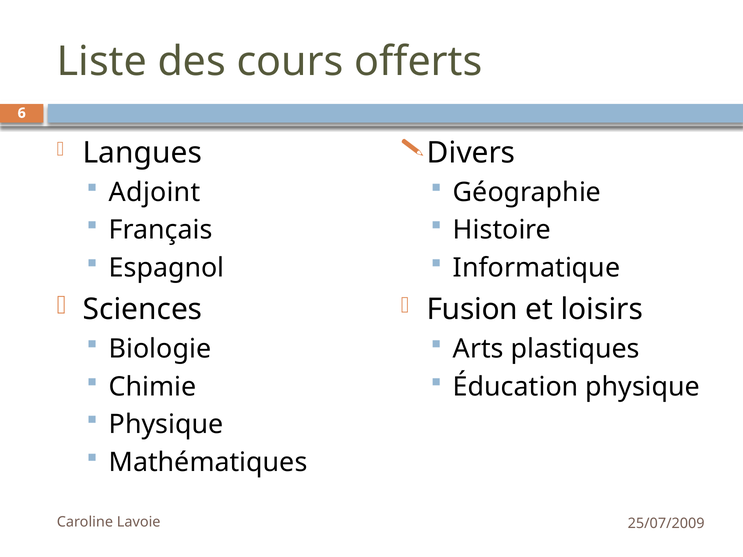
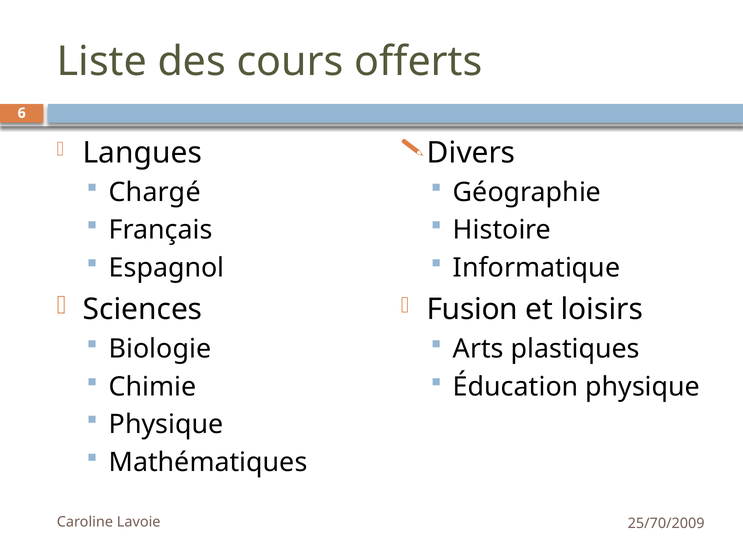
Adjoint: Adjoint -> Chargé
25/07/2009: 25/07/2009 -> 25/70/2009
